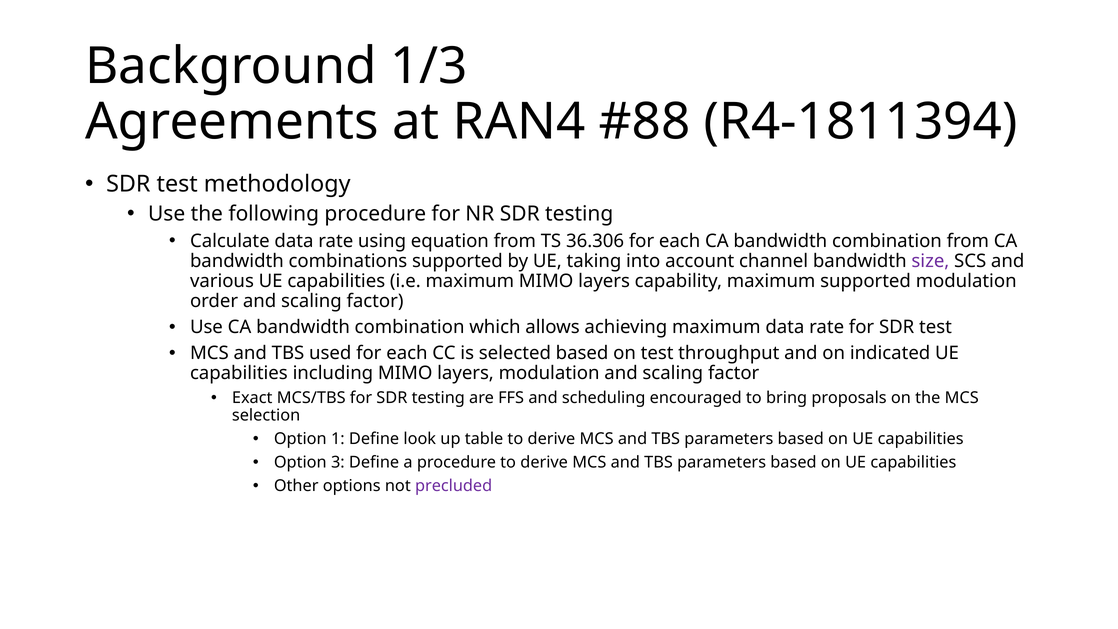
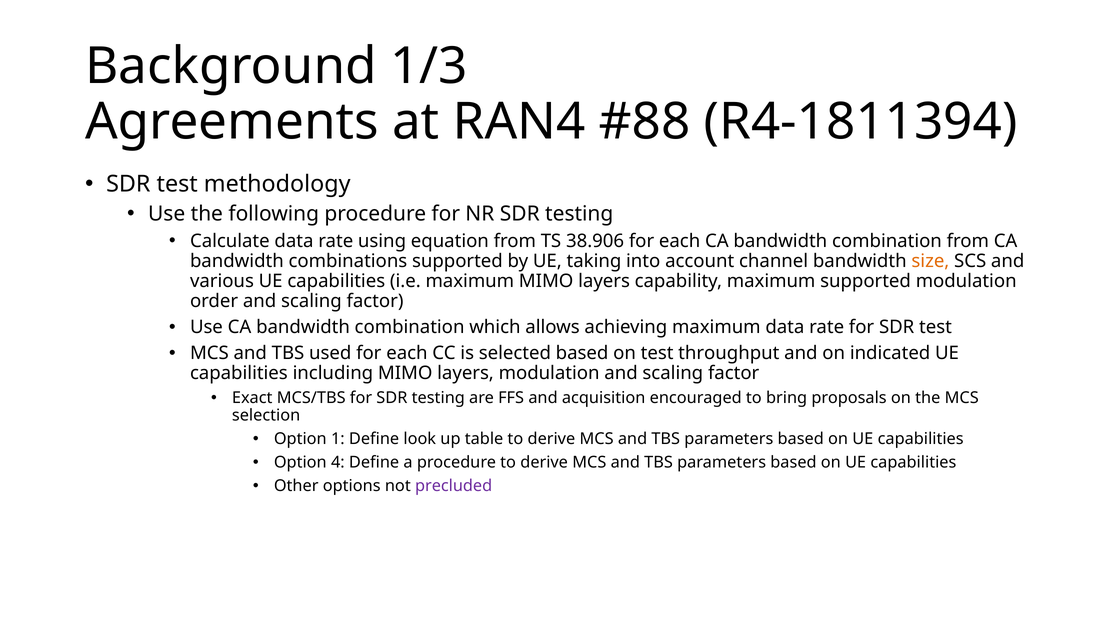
36.306: 36.306 -> 38.906
size colour: purple -> orange
scheduling: scheduling -> acquisition
3: 3 -> 4
